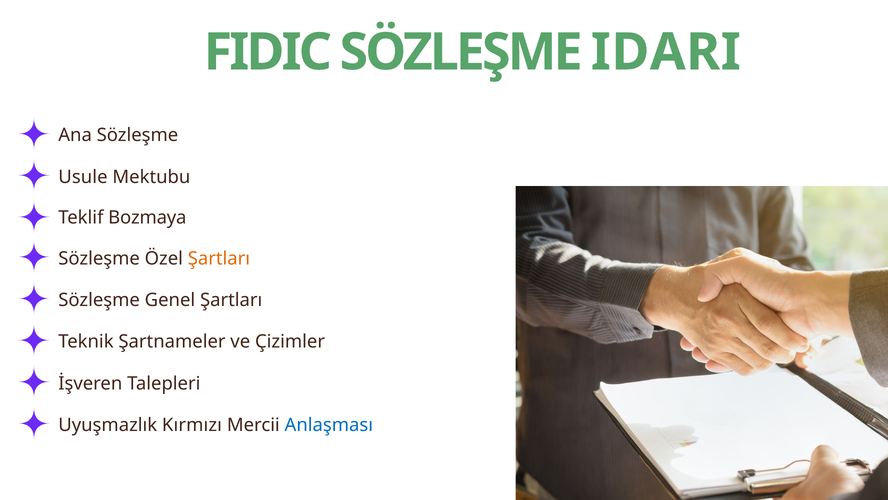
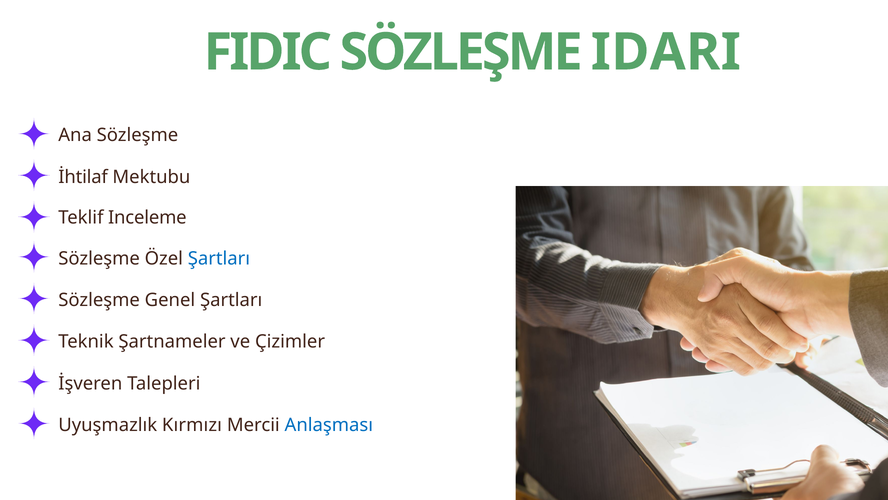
Usule: Usule -> İhtilaf
Bozmaya: Bozmaya -> Inceleme
Şartları at (219, 258) colour: orange -> blue
